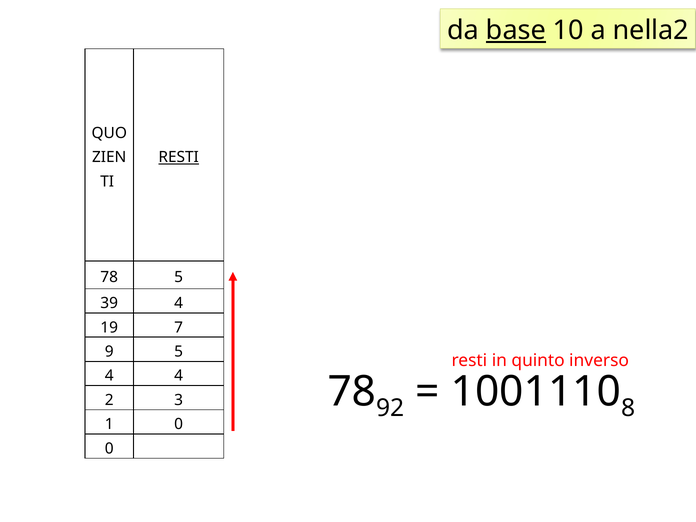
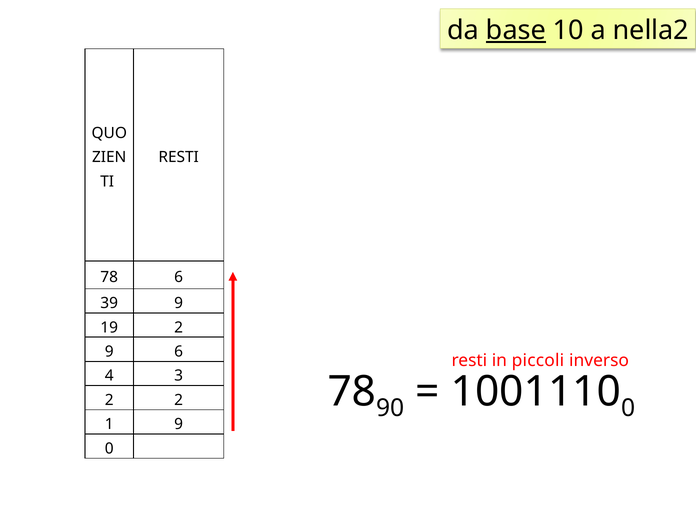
RESTI at (179, 157) underline: present -> none
78 5: 5 -> 6
39 4: 4 -> 9
19 7: 7 -> 2
9 5: 5 -> 6
quinto: quinto -> piccoli
4 4: 4 -> 3
92: 92 -> 90
8 at (628, 408): 8 -> 0
2 3: 3 -> 2
1 0: 0 -> 9
